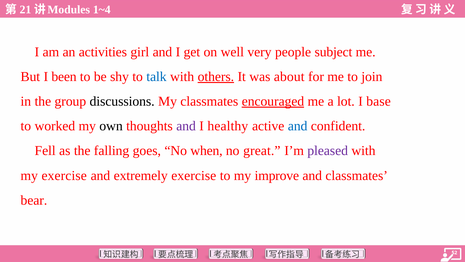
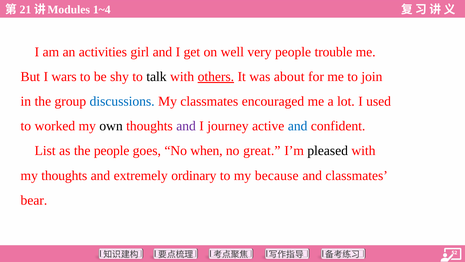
subject: subject -> trouble
been: been -> wars
talk colour: blue -> black
discussions colour: black -> blue
encouraged underline: present -> none
base: base -> used
healthy: healthy -> journey
Fell: Fell -> List
the falling: falling -> people
pleased colour: purple -> black
my exercise: exercise -> thoughts
extremely exercise: exercise -> ordinary
improve: improve -> because
